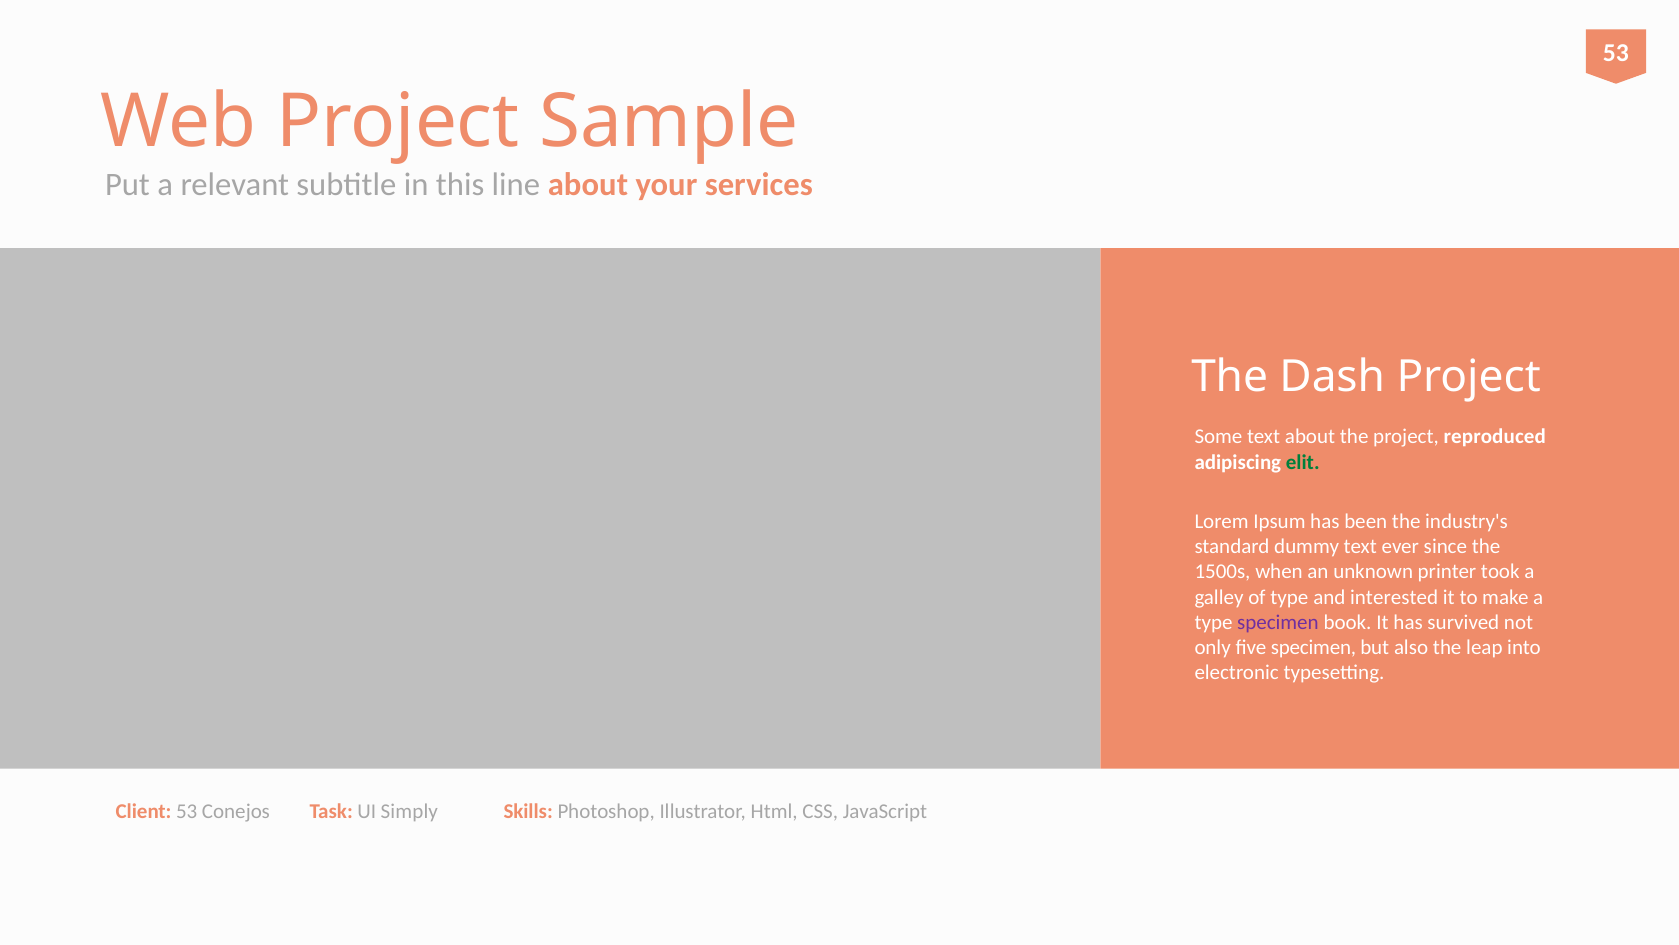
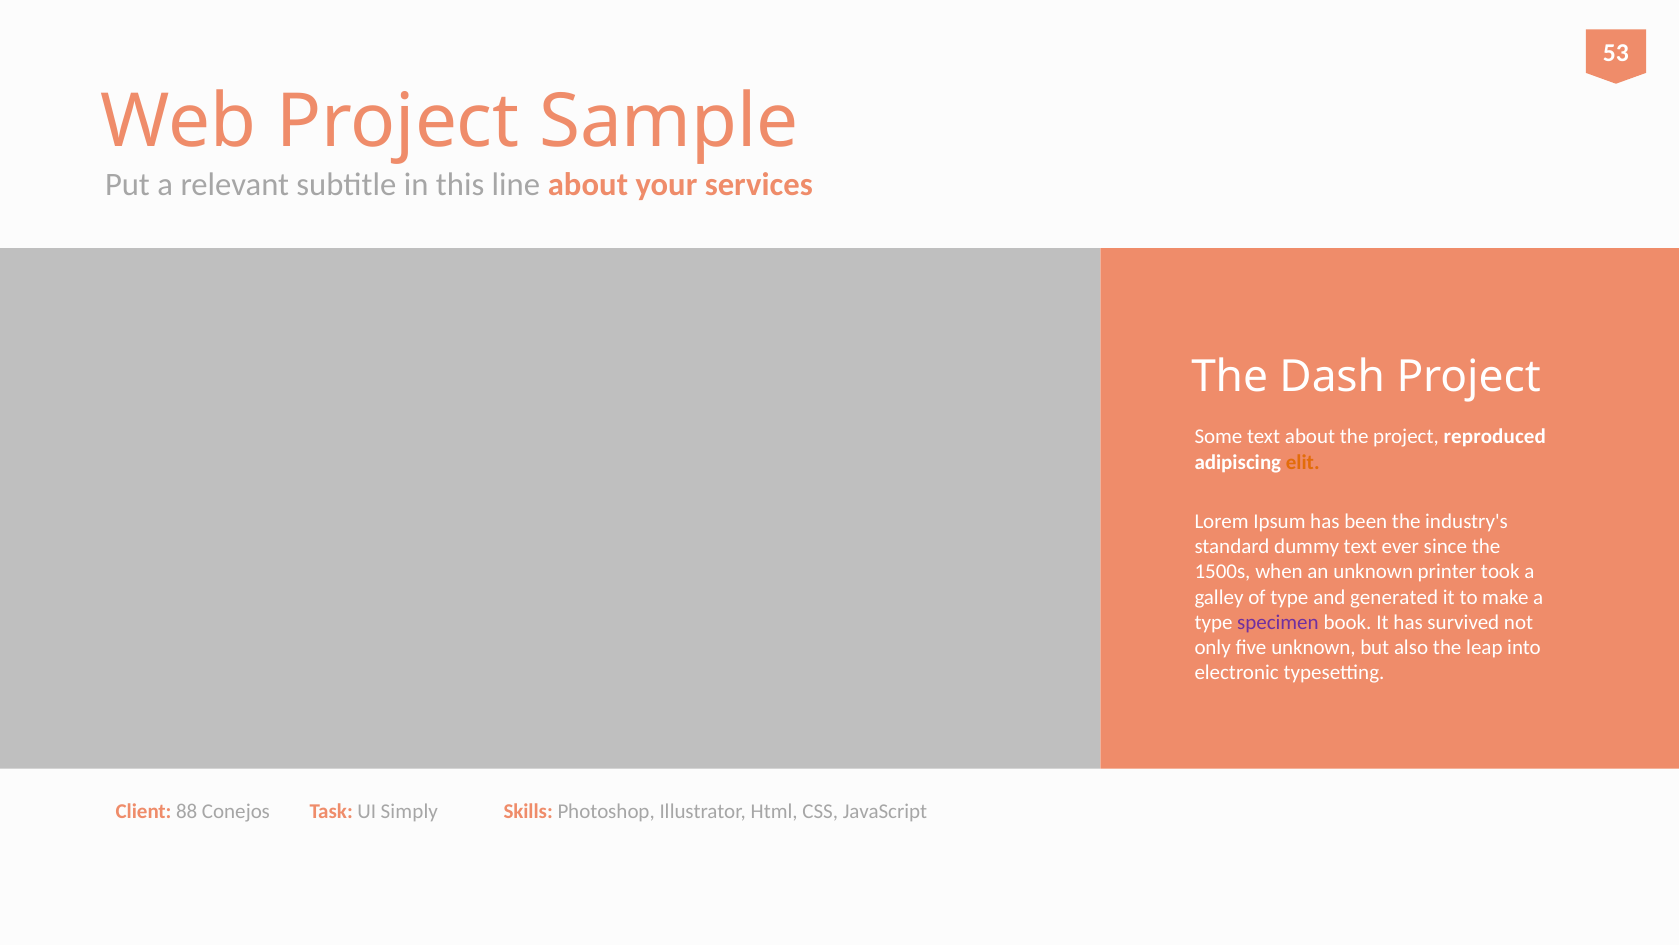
elit colour: green -> orange
interested: interested -> generated
five specimen: specimen -> unknown
Client 53: 53 -> 88
